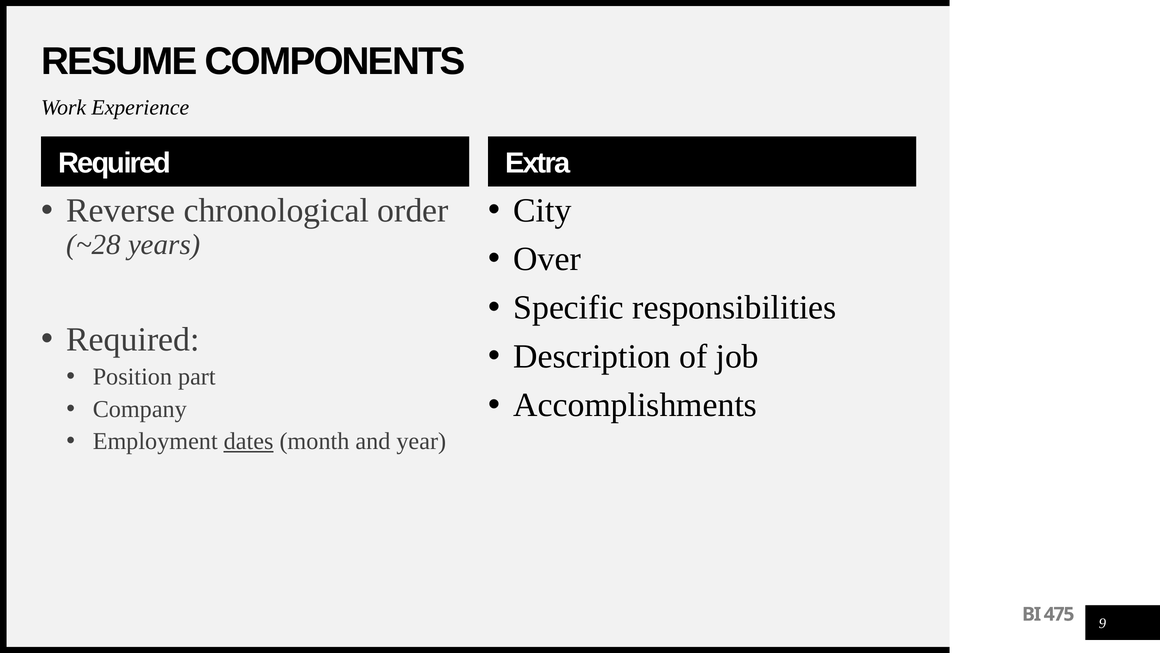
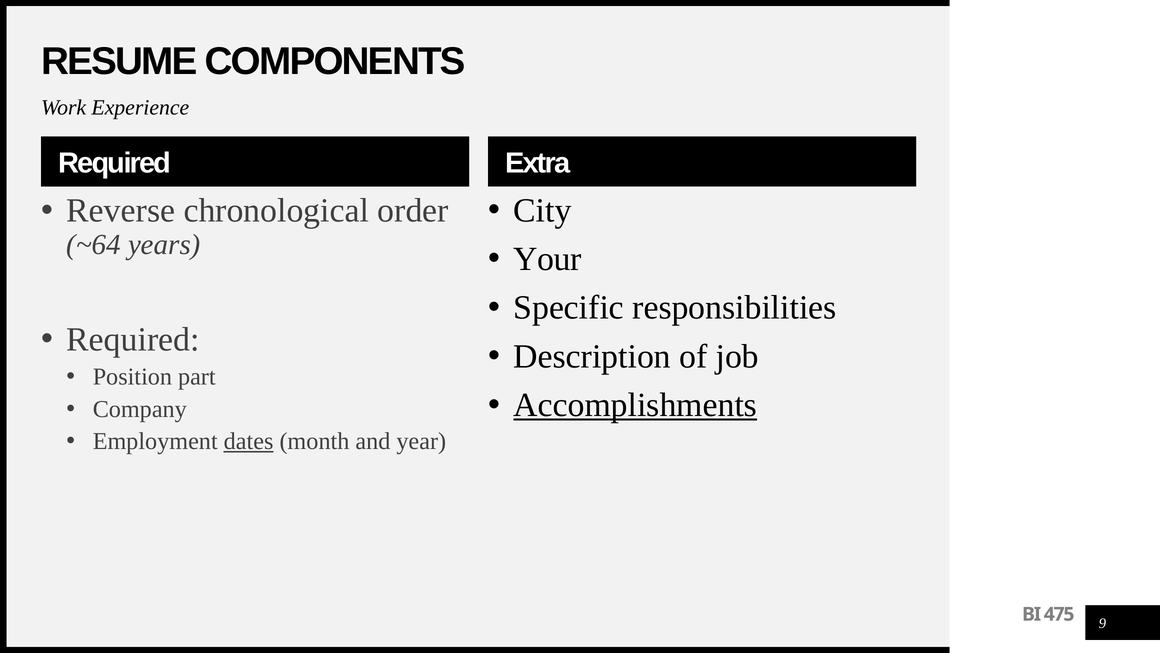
~28: ~28 -> ~64
Over: Over -> Your
Accomplishments underline: none -> present
